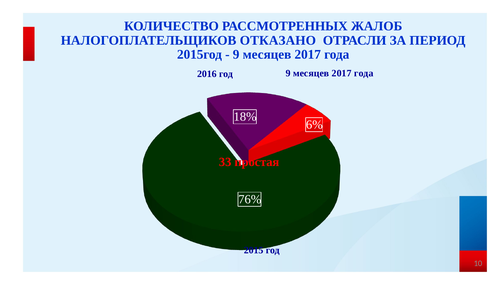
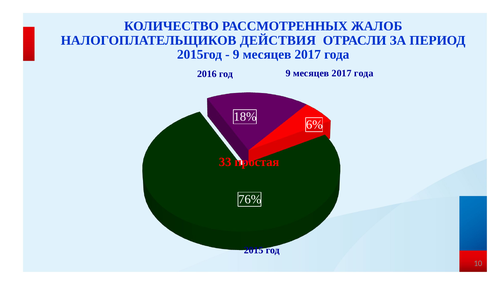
ОТКАЗАНО: ОТКАЗАНО -> ДЕЙСТВИЯ
